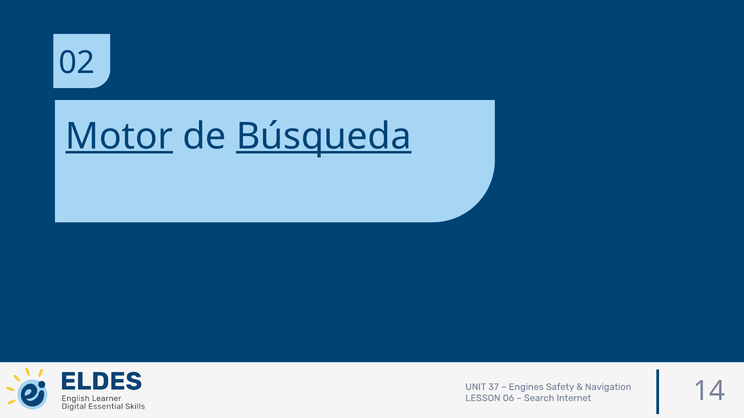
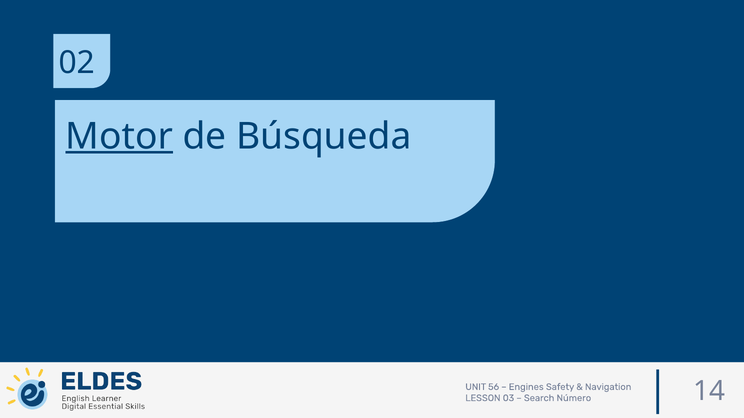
Búsqueda underline: present -> none
37: 37 -> 56
06: 06 -> 03
Internet: Internet -> Número
